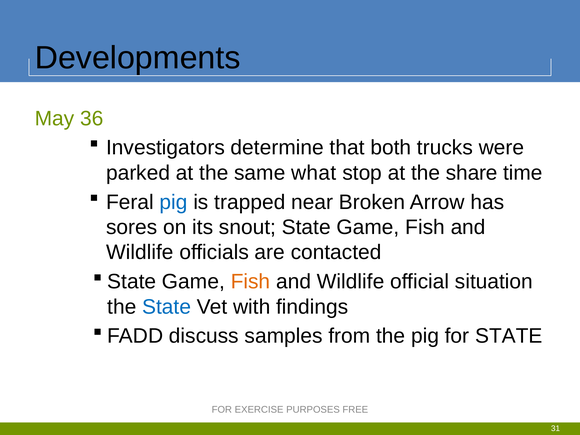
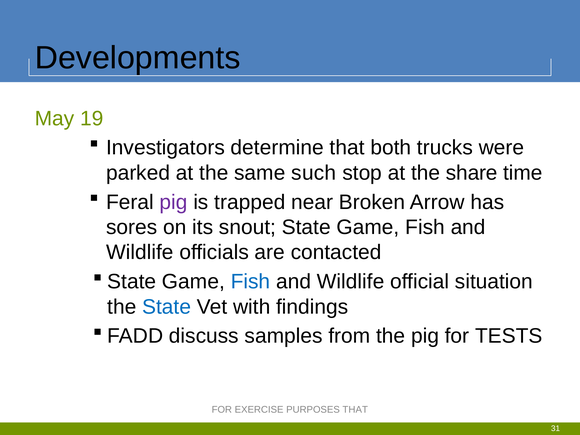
36: 36 -> 19
what: what -> such
pig at (174, 202) colour: blue -> purple
Fish at (250, 282) colour: orange -> blue
for STATE: STATE -> TESTS
PURPOSES FREE: FREE -> THAT
